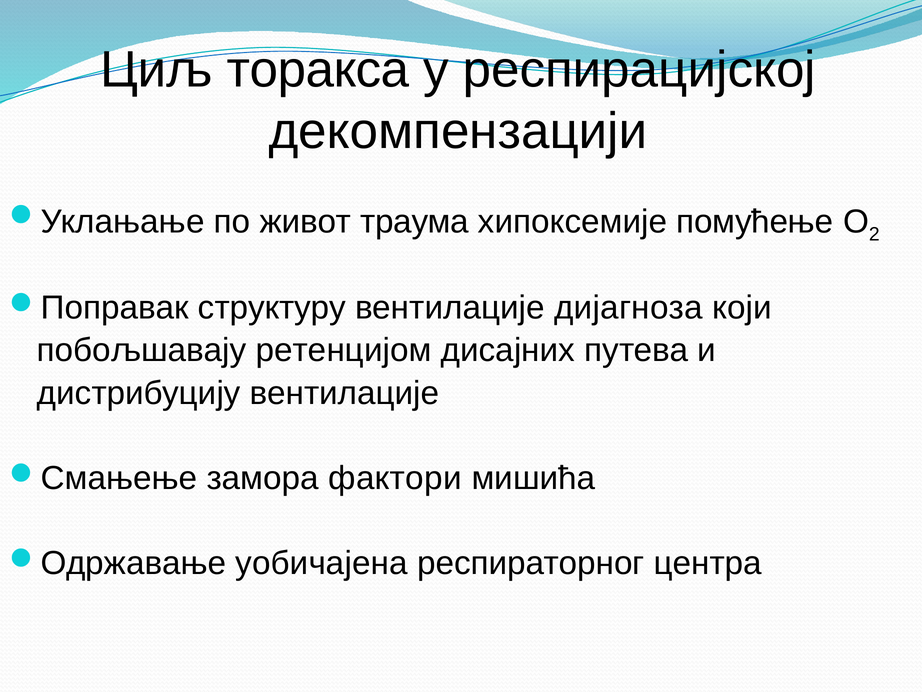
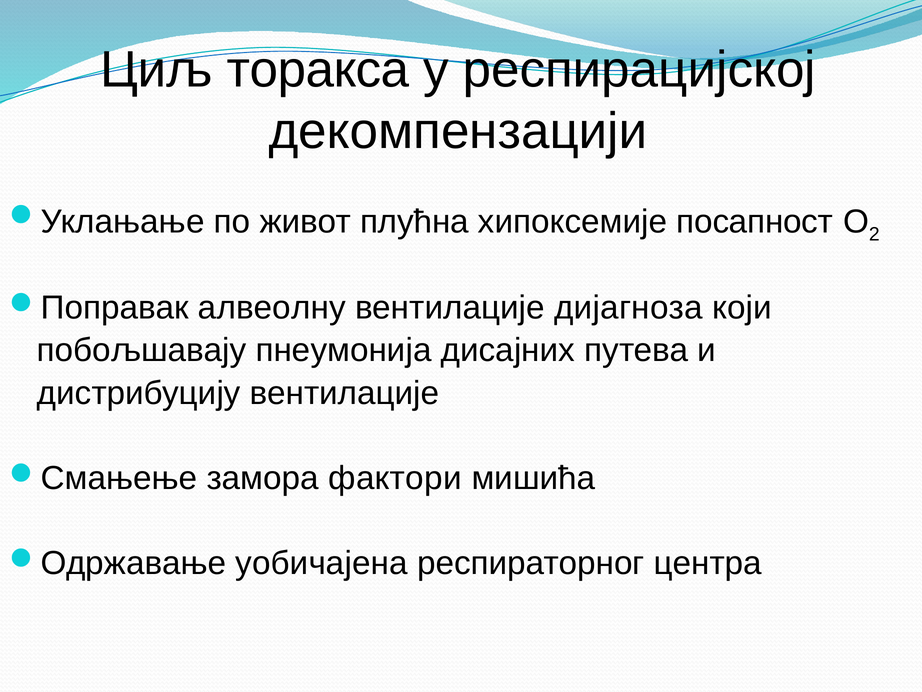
траума: траума -> плућна
помућење: помућење -> посапност
структуру: структуру -> алвеолну
ретенцијом: ретенцијом -> пнеумонија
